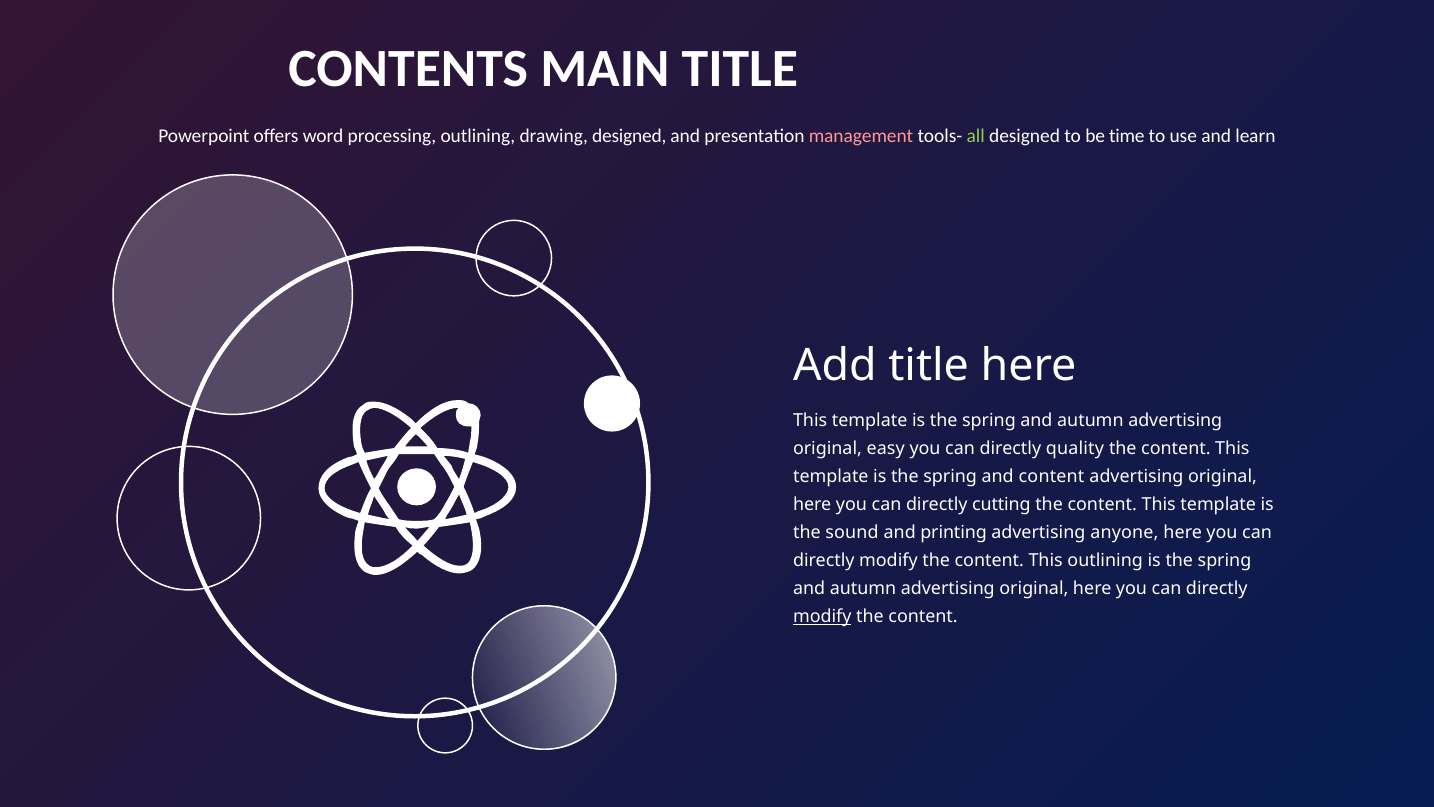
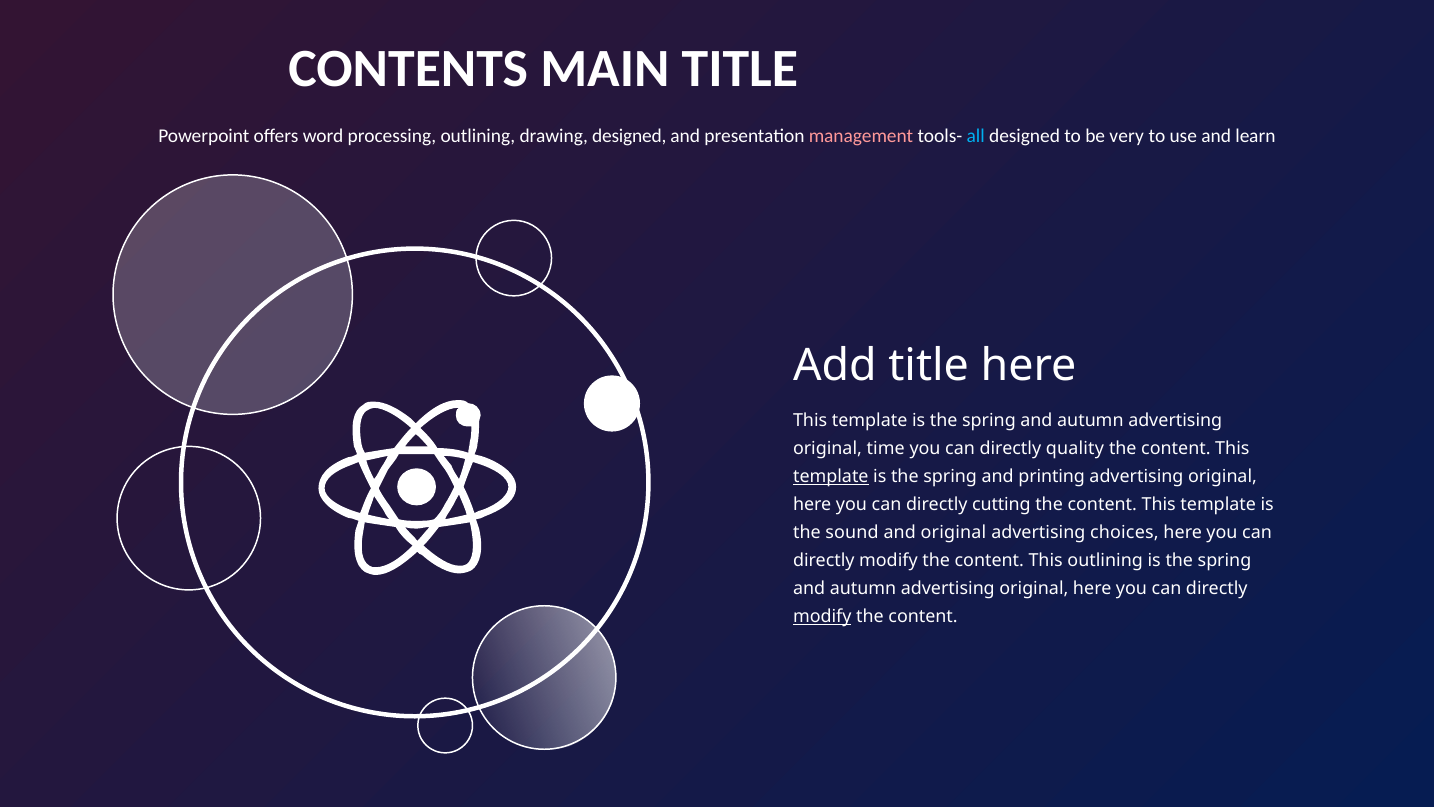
all colour: light green -> light blue
time: time -> very
easy: easy -> time
template at (831, 477) underline: none -> present
and content: content -> printing
and printing: printing -> original
anyone: anyone -> choices
